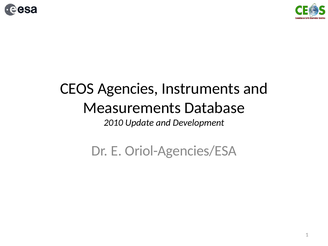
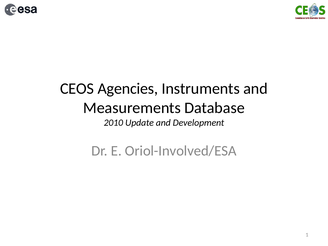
Oriol-Agencies/ESA: Oriol-Agencies/ESA -> Oriol-Involved/ESA
